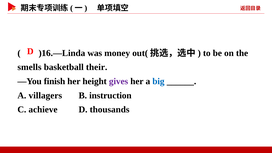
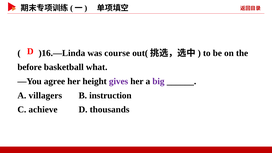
money: money -> course
smells: smells -> before
their: their -> what
finish: finish -> agree
big colour: blue -> purple
